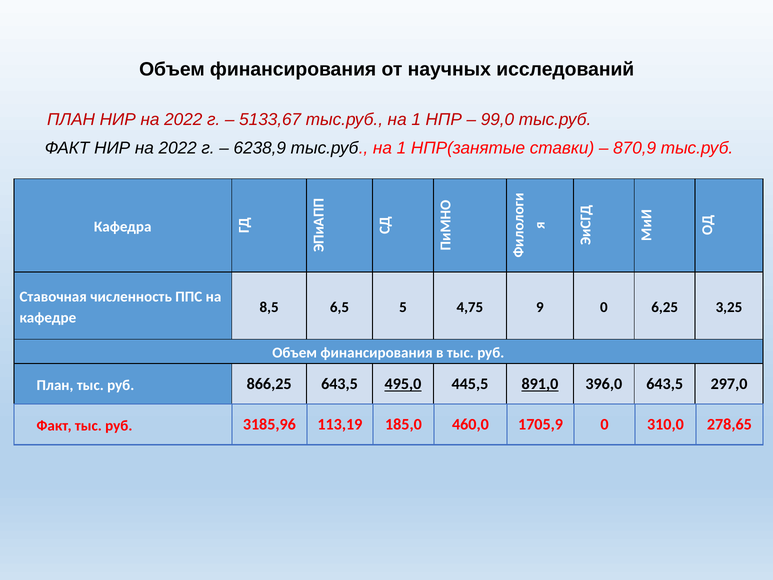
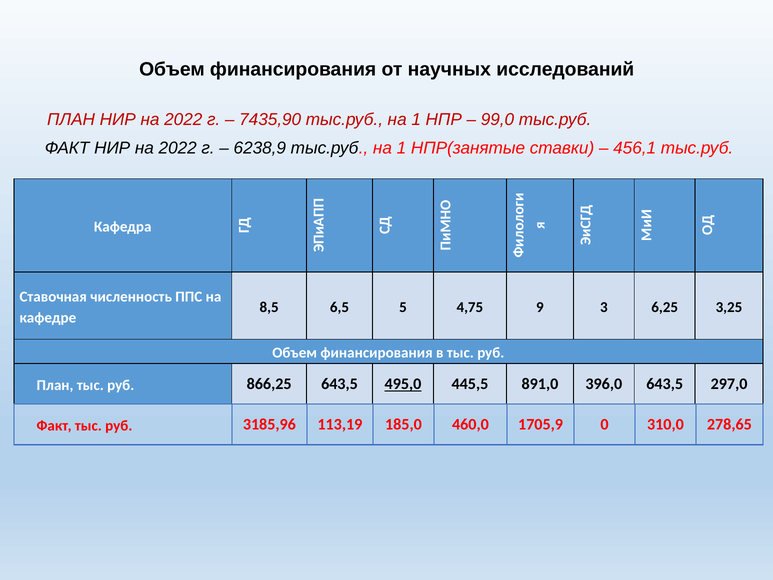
5133,67: 5133,67 -> 7435,90
870,9: 870,9 -> 456,1
9 0: 0 -> 3
891,0 underline: present -> none
